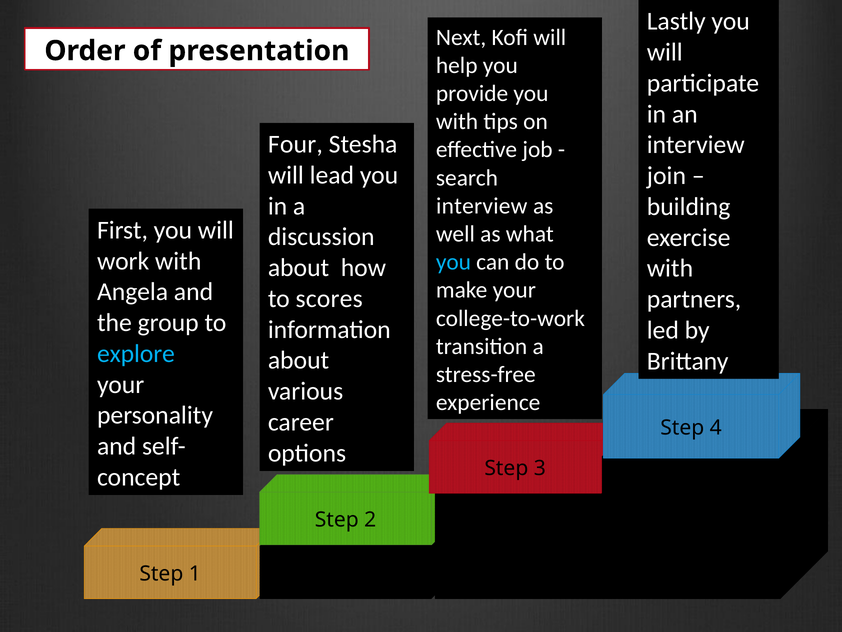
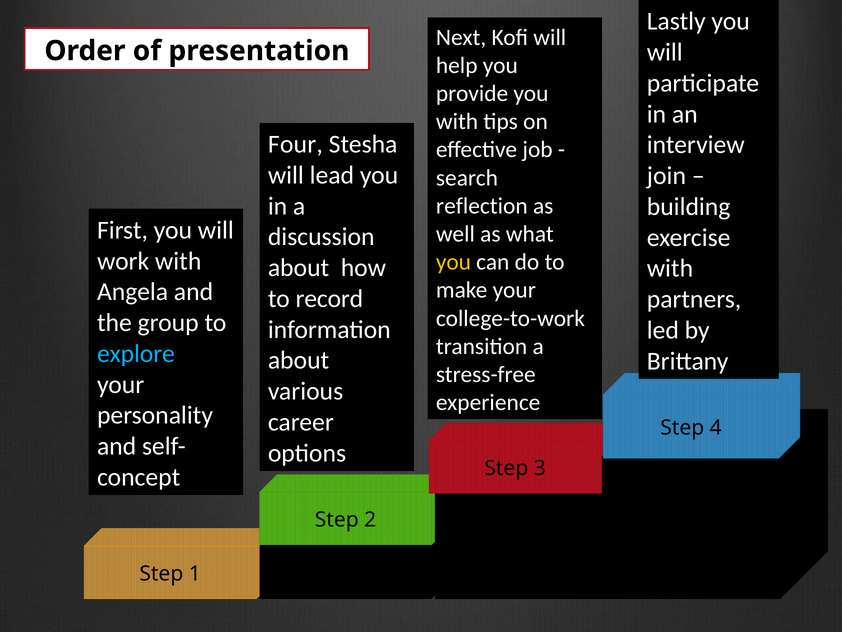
interview at (482, 206): interview -> reflection
you at (453, 262) colour: light blue -> yellow
scores: scores -> record
